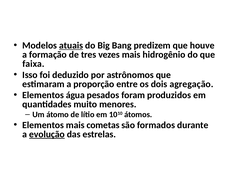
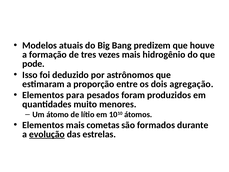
atuais underline: present -> none
faixa: faixa -> pode
água: água -> para
